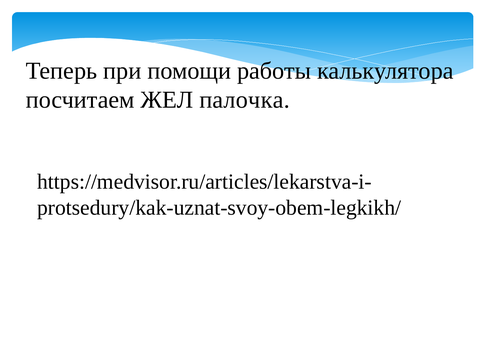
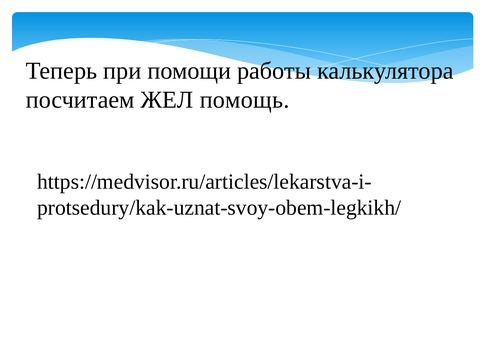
палочка: палочка -> помощь
